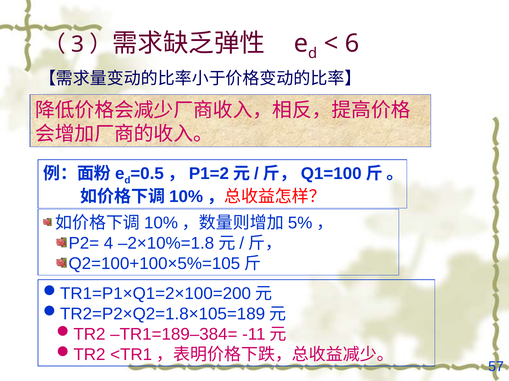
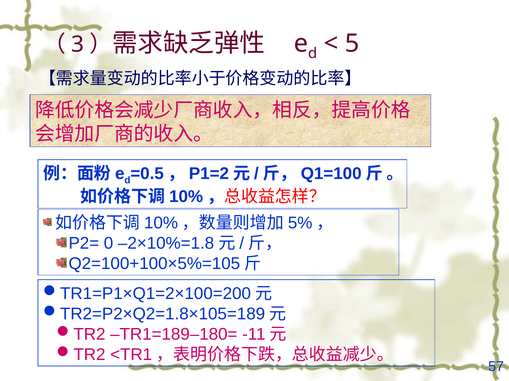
6: 6 -> 5
4: 4 -> 0
TR1=189–384=: TR1=189–384= -> TR1=189–180=
